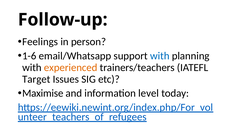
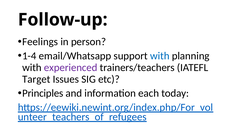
1-6: 1-6 -> 1-4
experienced colour: orange -> purple
Maximise: Maximise -> Principles
level: level -> each
